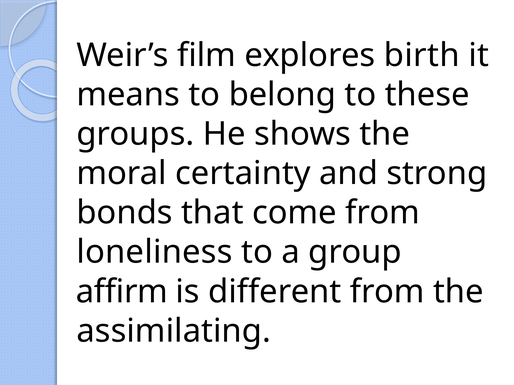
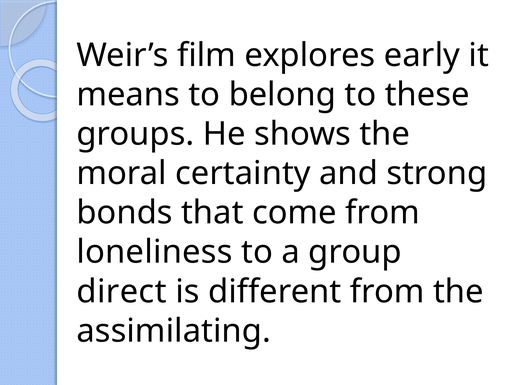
birth: birth -> early
affirm: affirm -> direct
